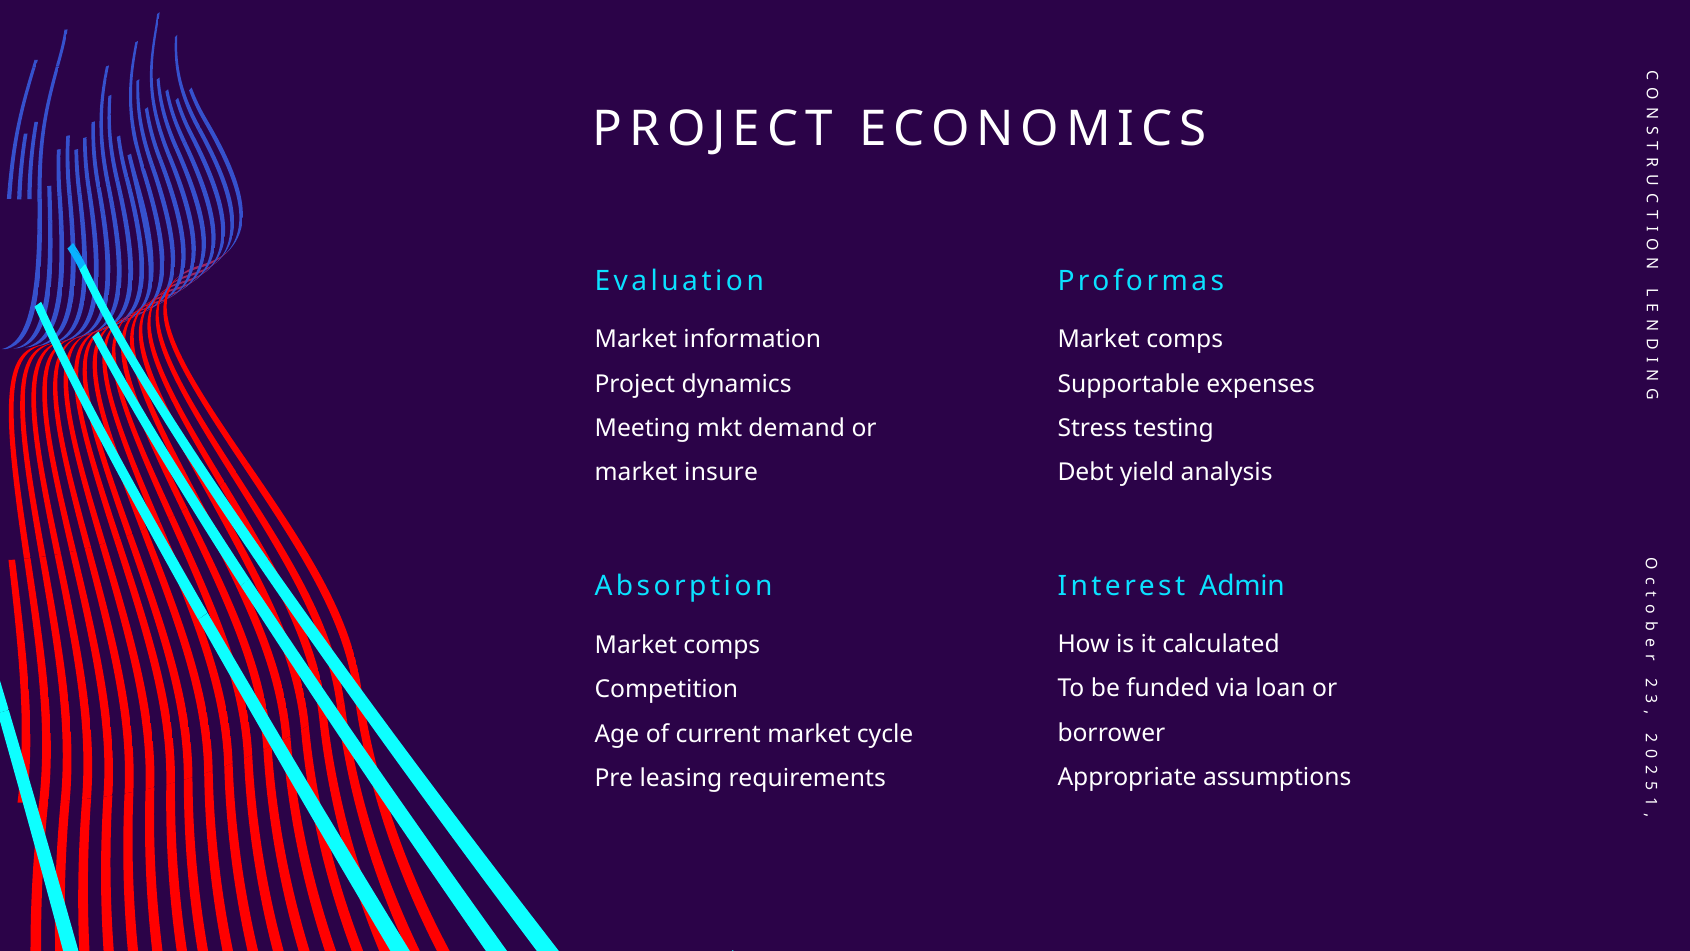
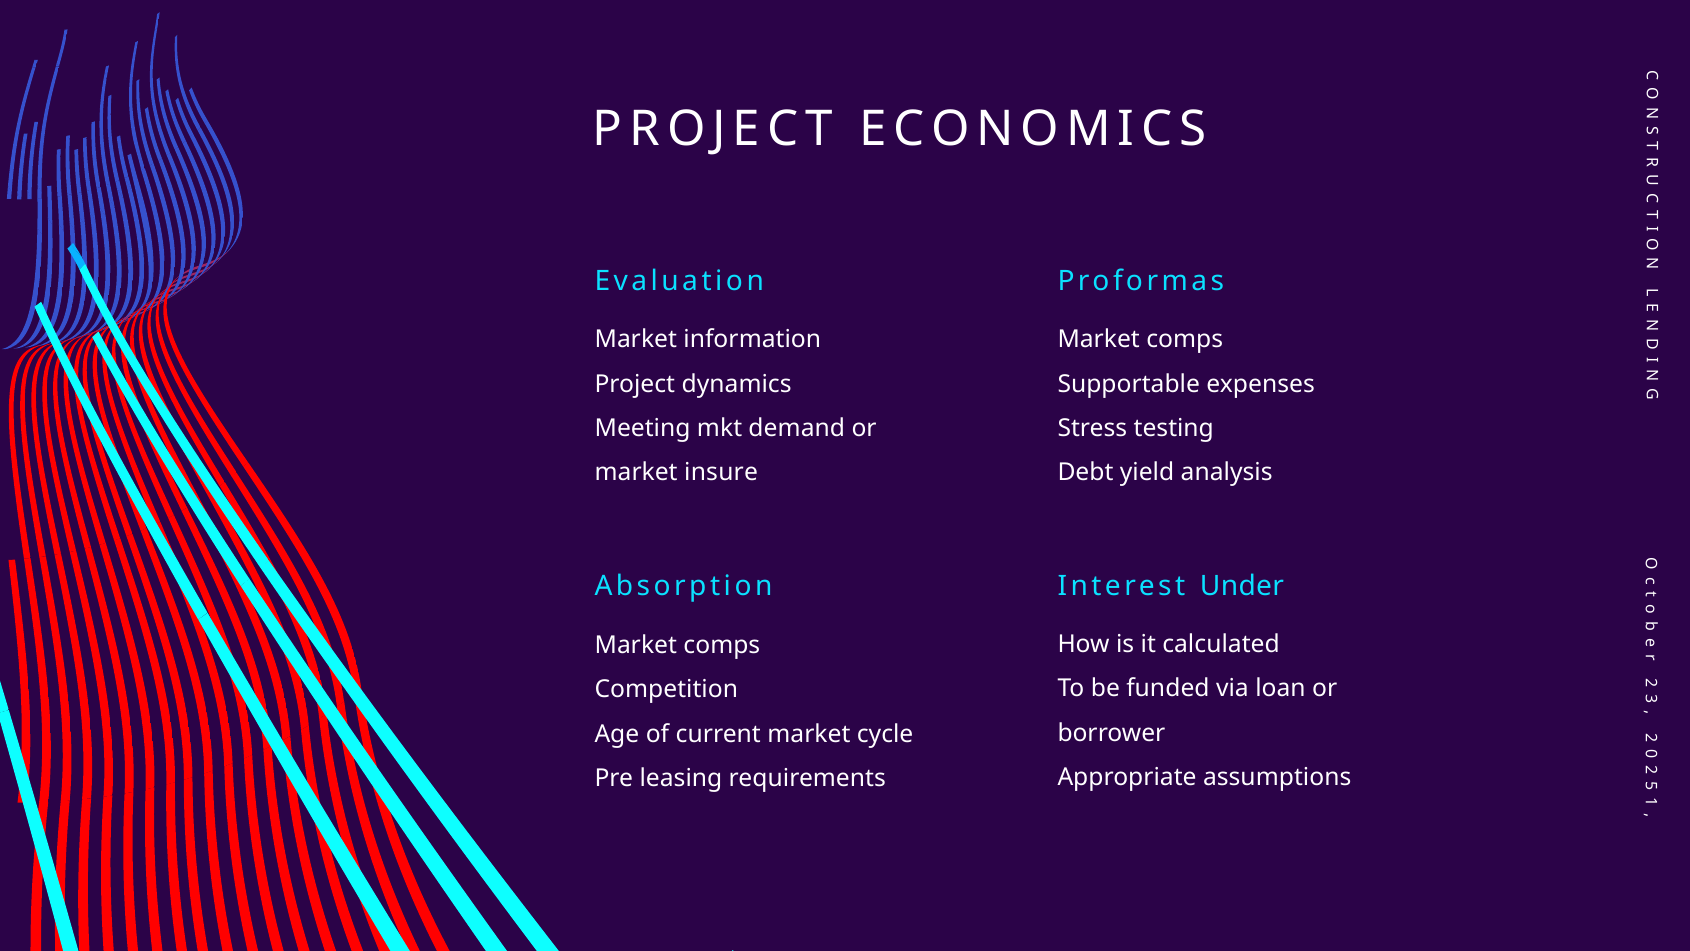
Admin: Admin -> Under
